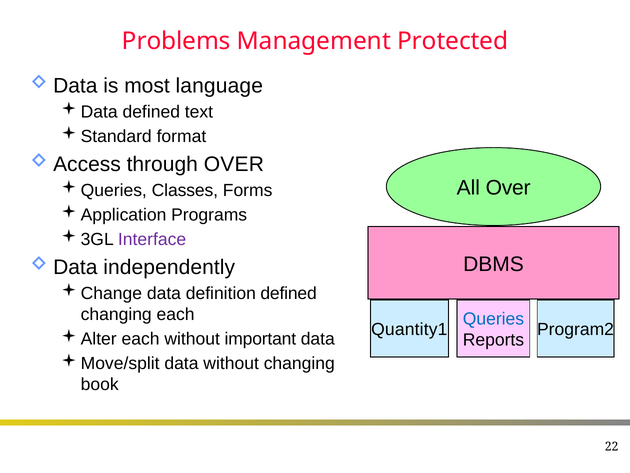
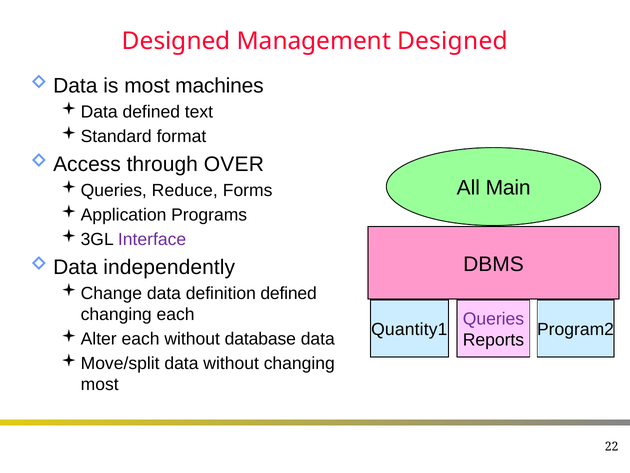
Problems at (176, 41): Problems -> Designed
Management Protected: Protected -> Designed
language: language -> machines
All Over: Over -> Main
Classes: Classes -> Reduce
Queries colour: blue -> purple
important: important -> database
book at (100, 384): book -> most
